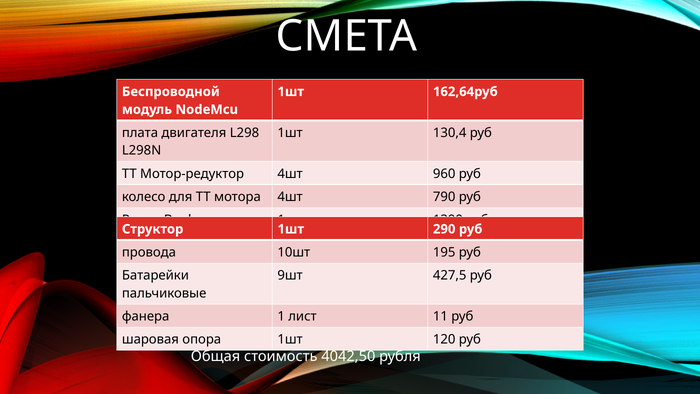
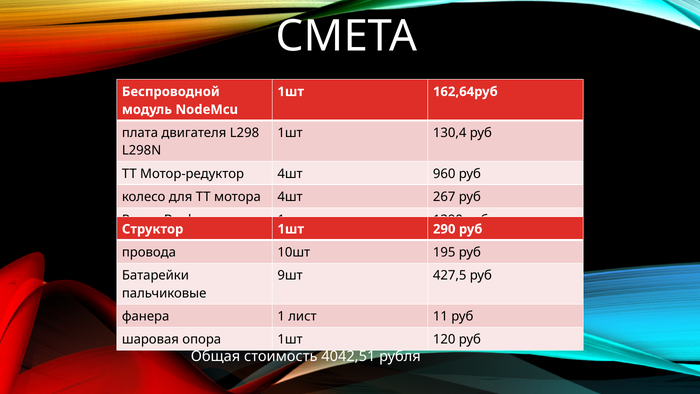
790: 790 -> 267
4042,50: 4042,50 -> 4042,51
